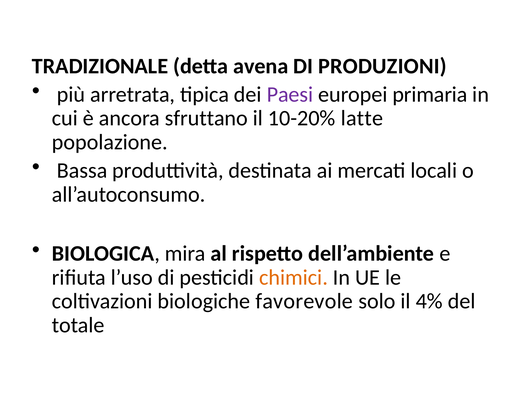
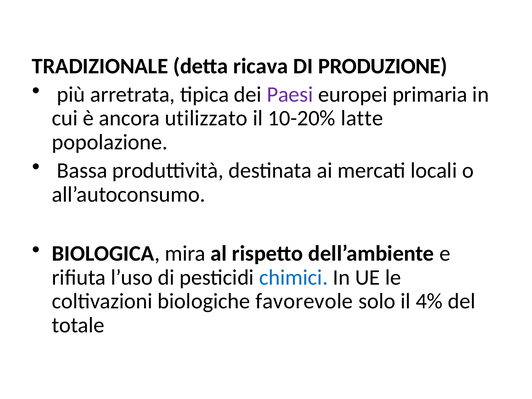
avena: avena -> ricava
PRODUZIONI: PRODUZIONI -> PRODUZIONE
sfruttano: sfruttano -> utilizzato
chimici colour: orange -> blue
